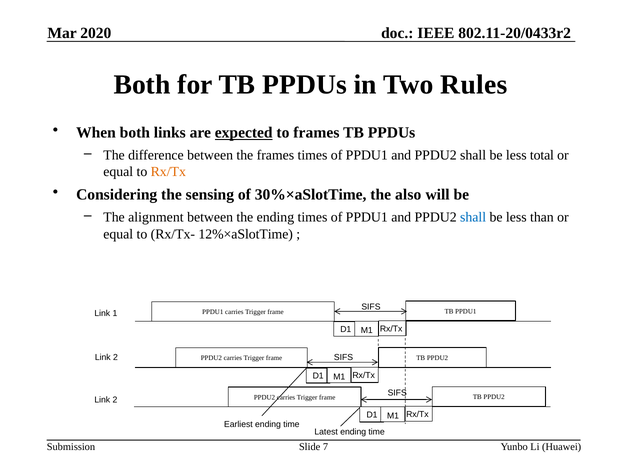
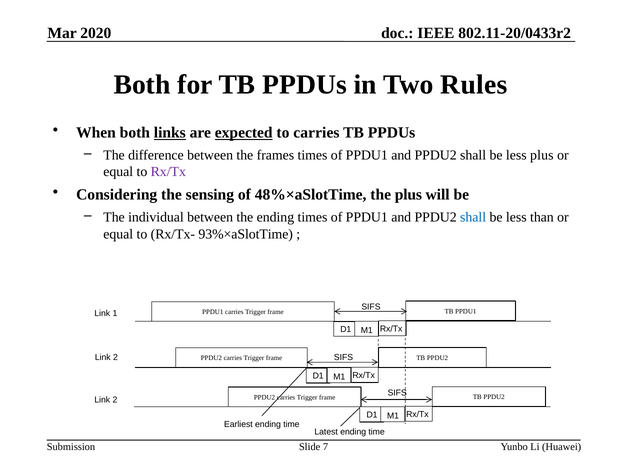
links underline: none -> present
to frames: frames -> carries
less total: total -> plus
Rx/Tx at (168, 172) colour: orange -> purple
30%×aSlotTime: 30%×aSlotTime -> 48%×aSlotTime
the also: also -> plus
alignment: alignment -> individual
12%×aSlotTime: 12%×aSlotTime -> 93%×aSlotTime
